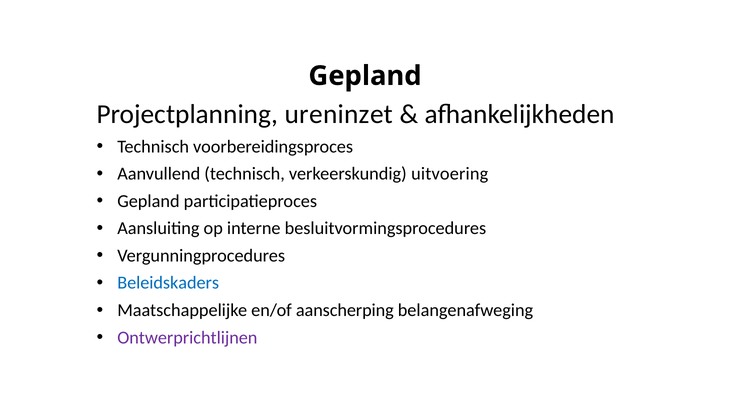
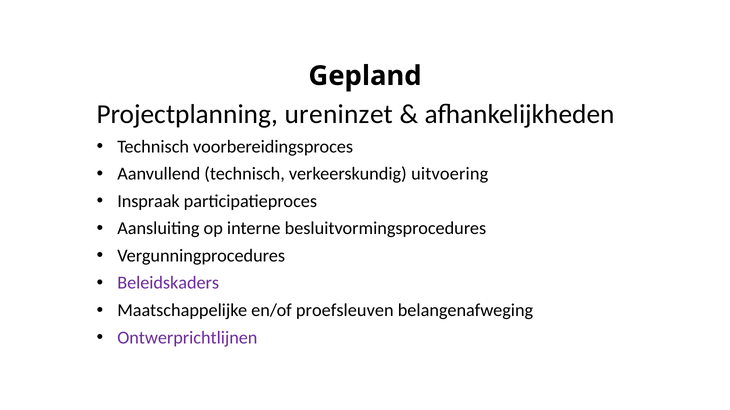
Gepland at (148, 201): Gepland -> Inspraak
Beleidskaders colour: blue -> purple
aanscherping: aanscherping -> proefsleuven
